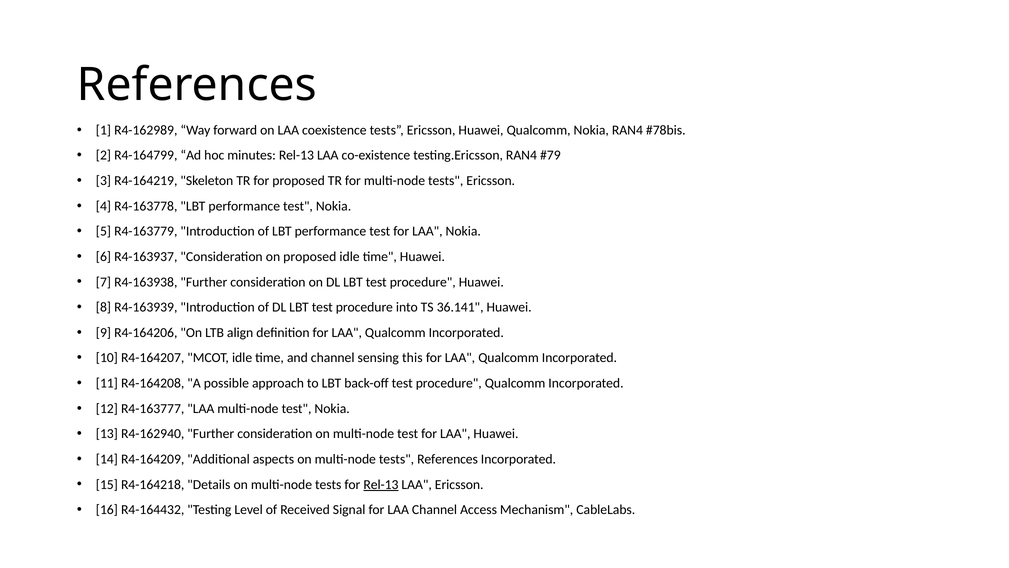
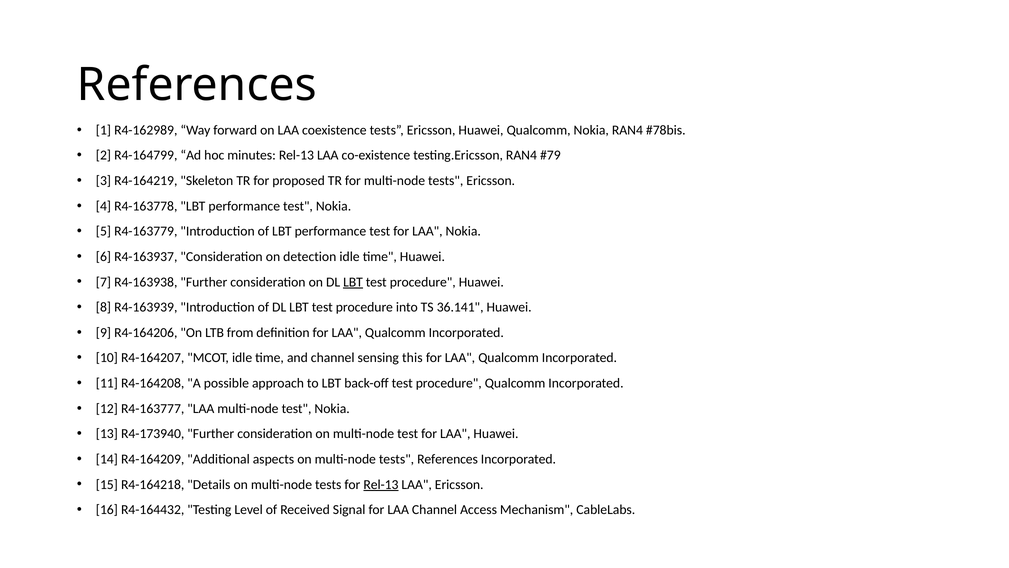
on proposed: proposed -> detection
LBT at (353, 282) underline: none -> present
align: align -> from
R4-162940: R4-162940 -> R4-173940
